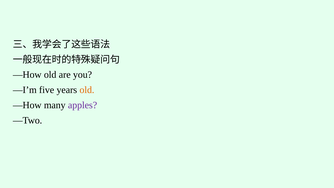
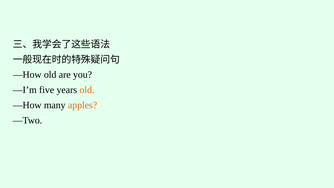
apples colour: purple -> orange
